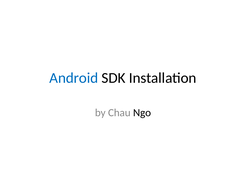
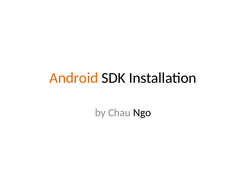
Android colour: blue -> orange
